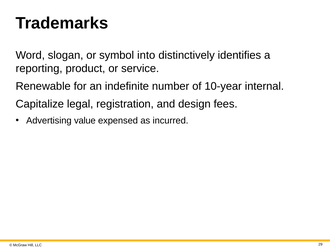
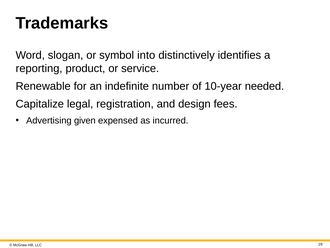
internal: internal -> needed
value: value -> given
